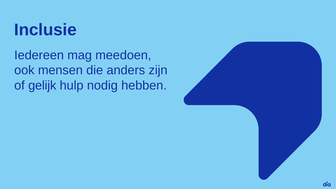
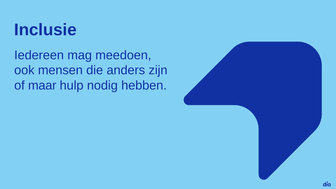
gelijk: gelijk -> maar
